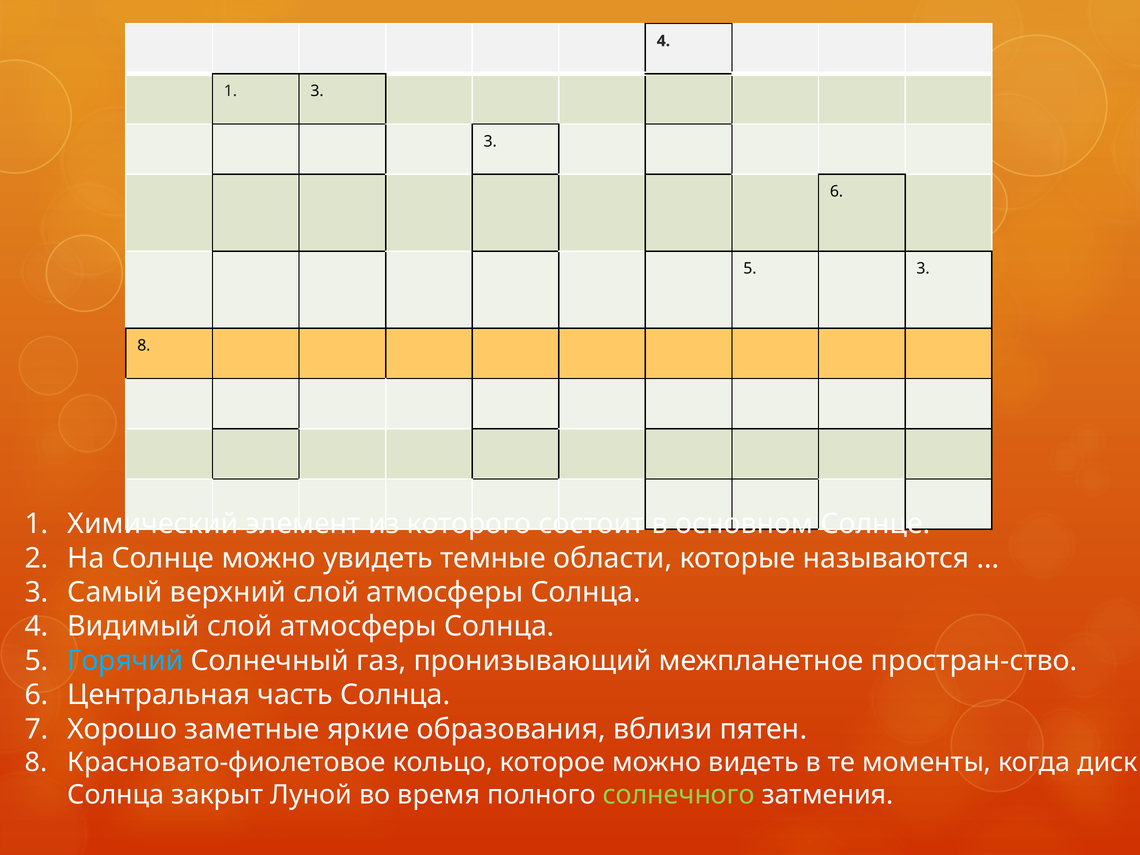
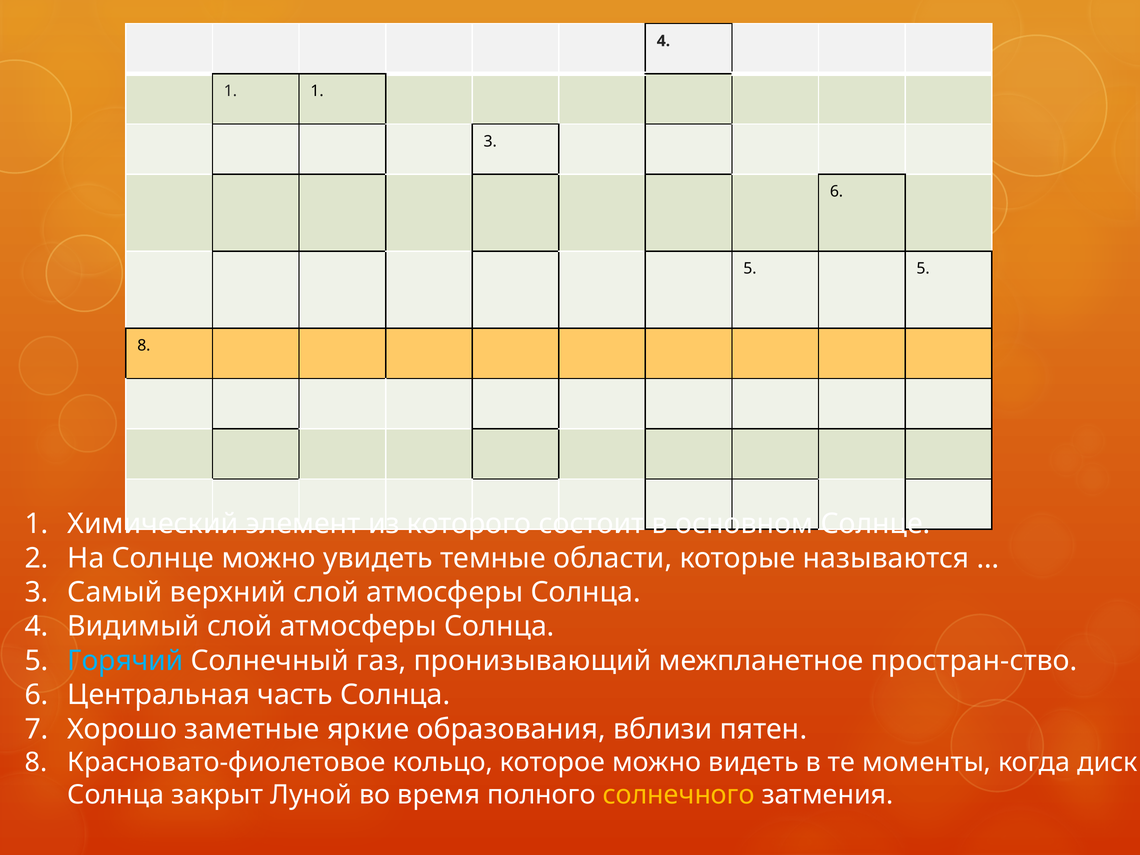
1 3: 3 -> 1
5 3: 3 -> 5
солнечного colour: light green -> yellow
